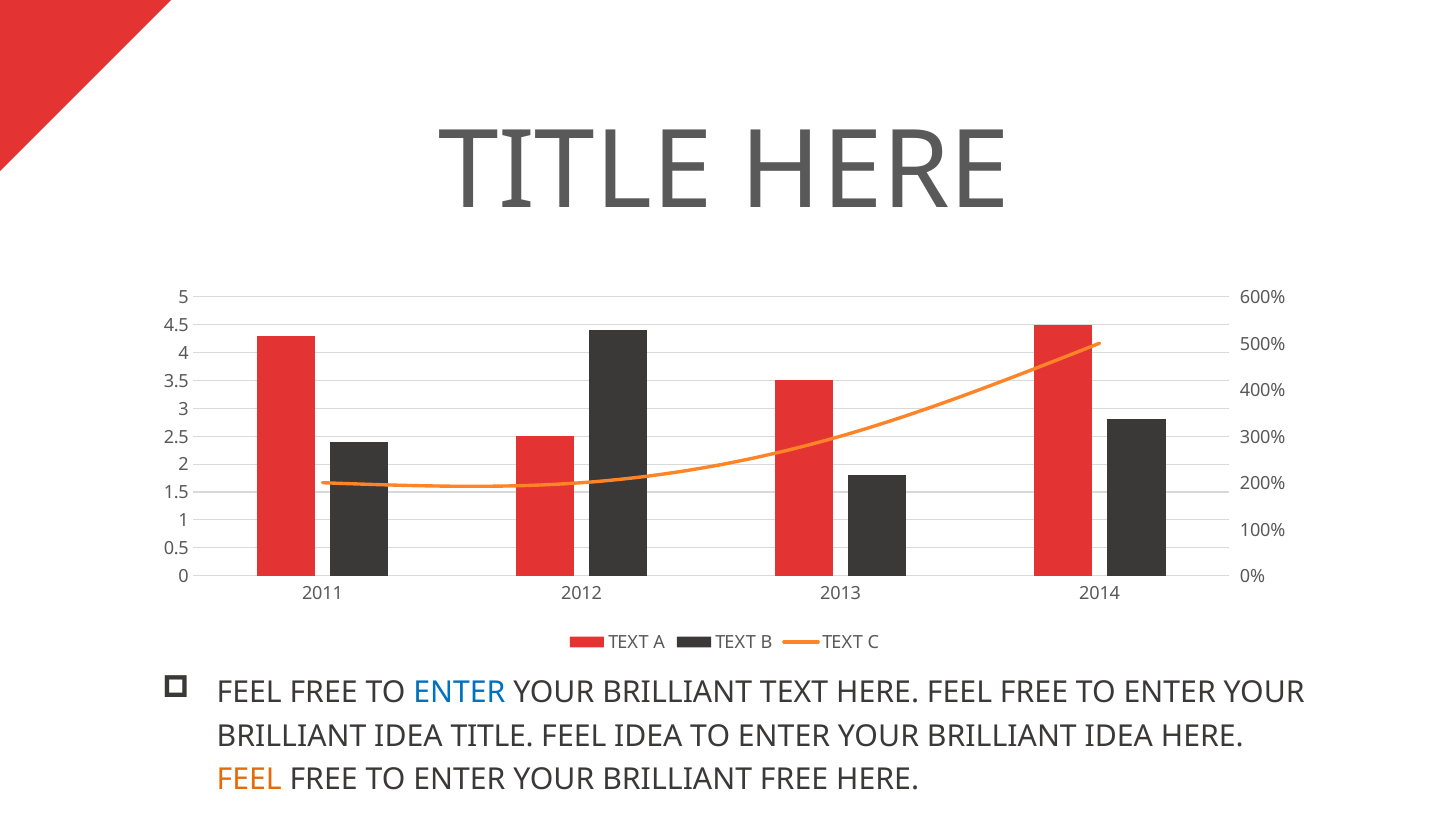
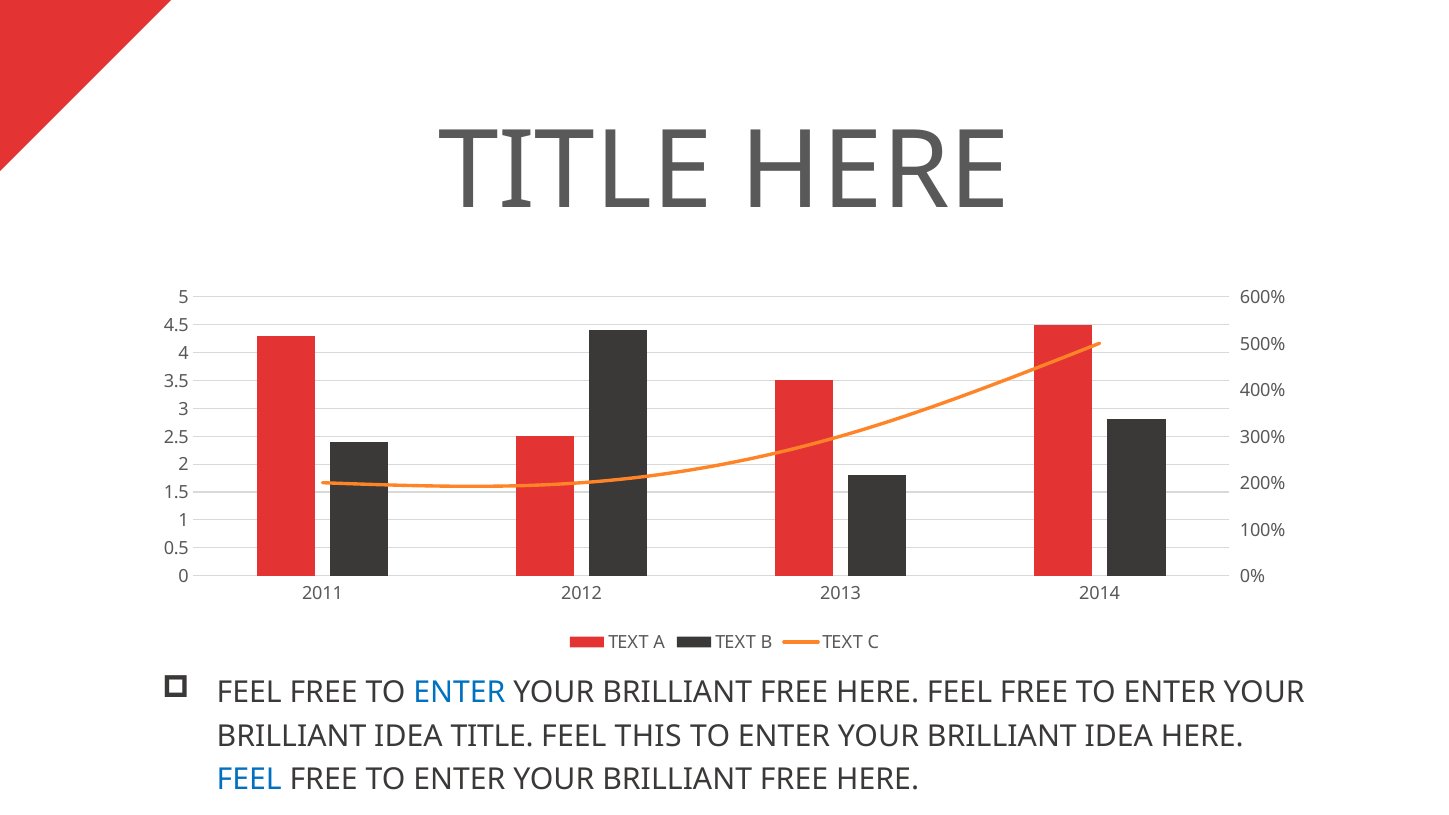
TEXT at (794, 693): TEXT -> FREE
FEEL IDEA: IDEA -> THIS
FEEL at (249, 780) colour: orange -> blue
